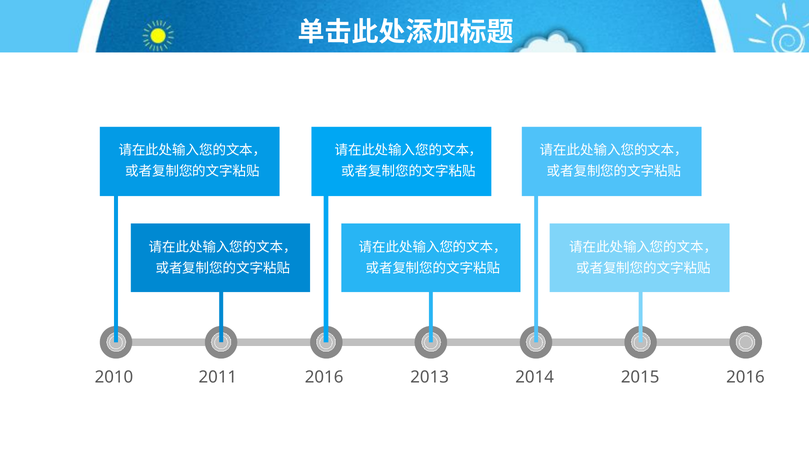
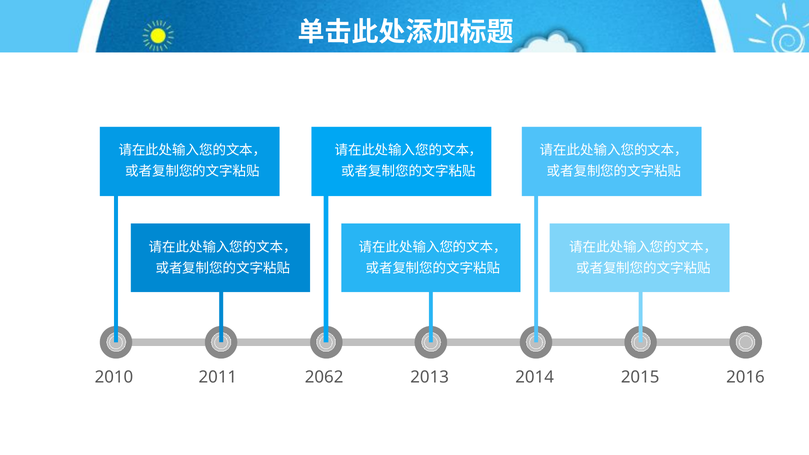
2011 2016: 2016 -> 2062
